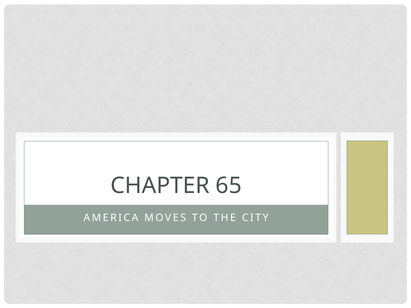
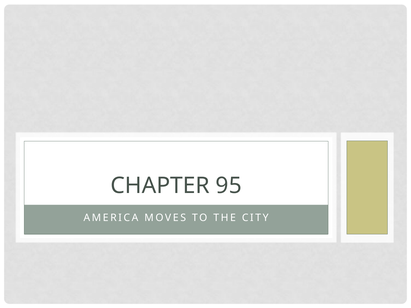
65: 65 -> 95
